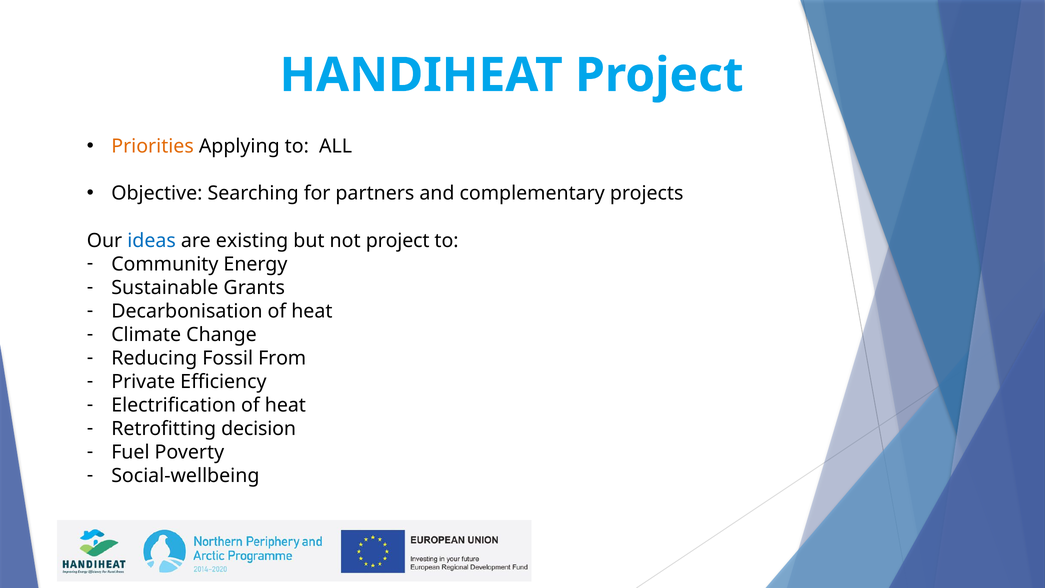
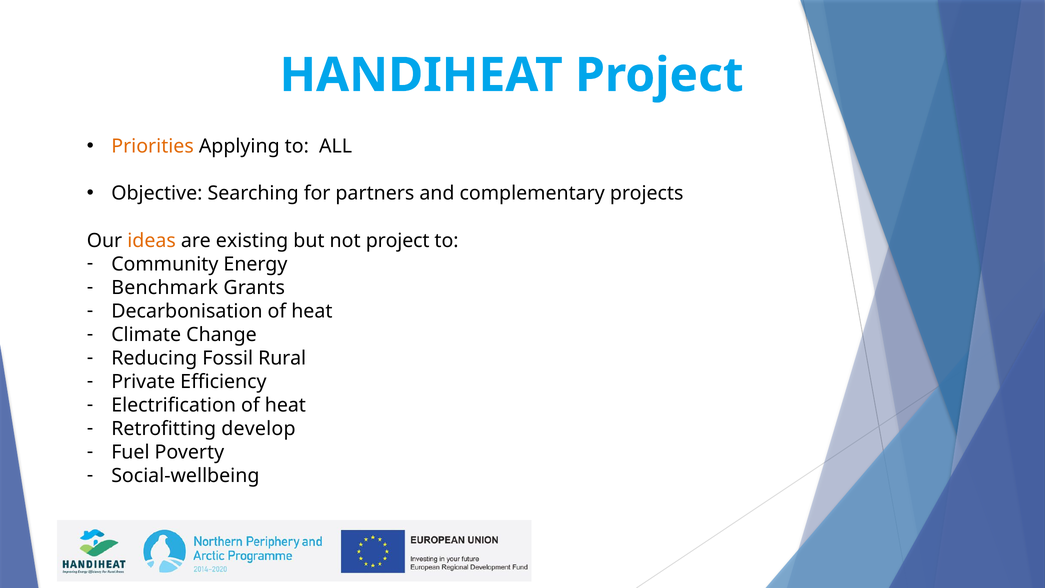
ideas colour: blue -> orange
Sustainable: Sustainable -> Benchmark
From: From -> Rural
decision: decision -> develop
